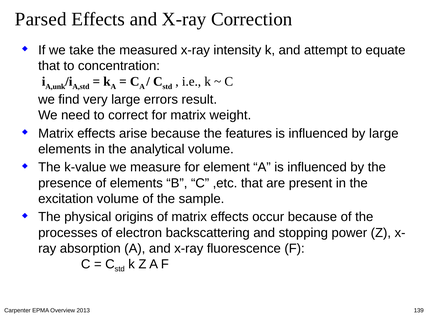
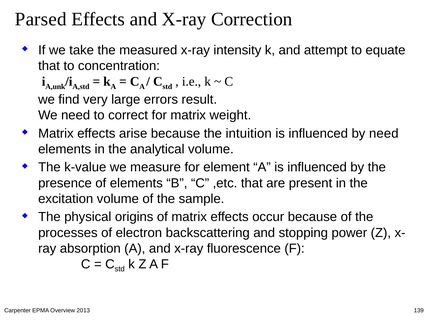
features: features -> intuition
by large: large -> need
